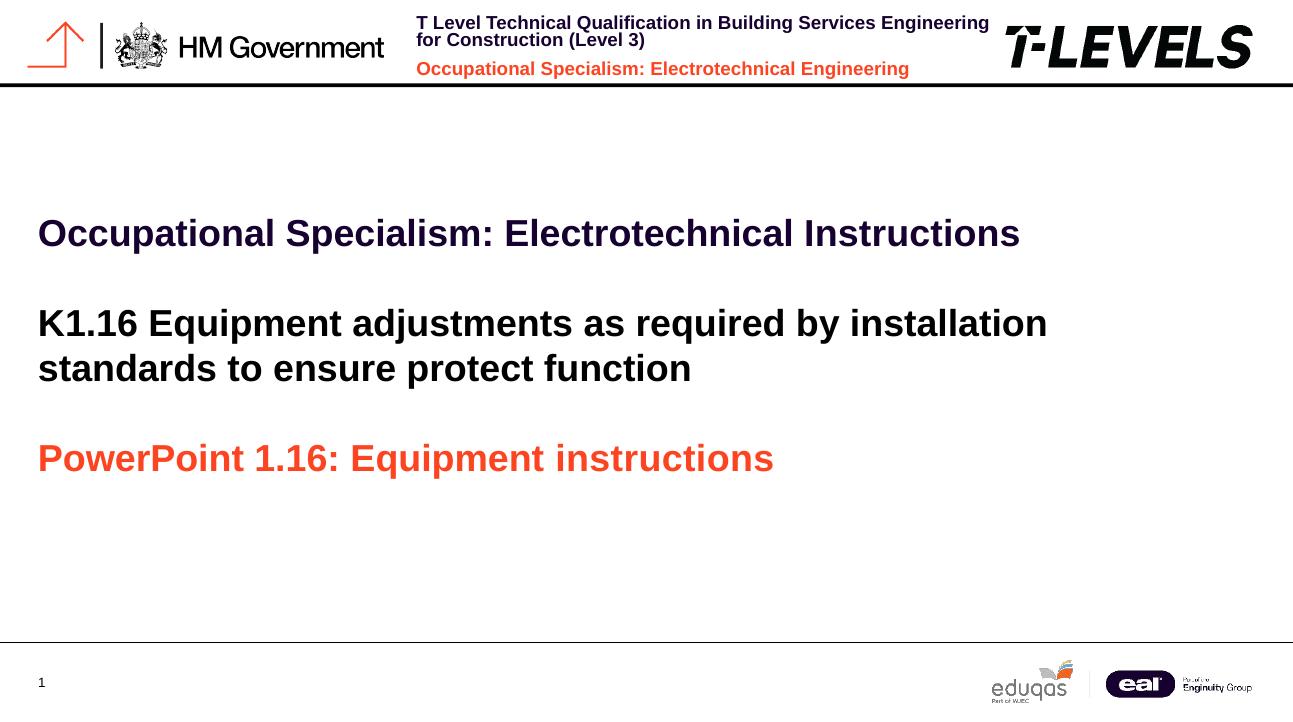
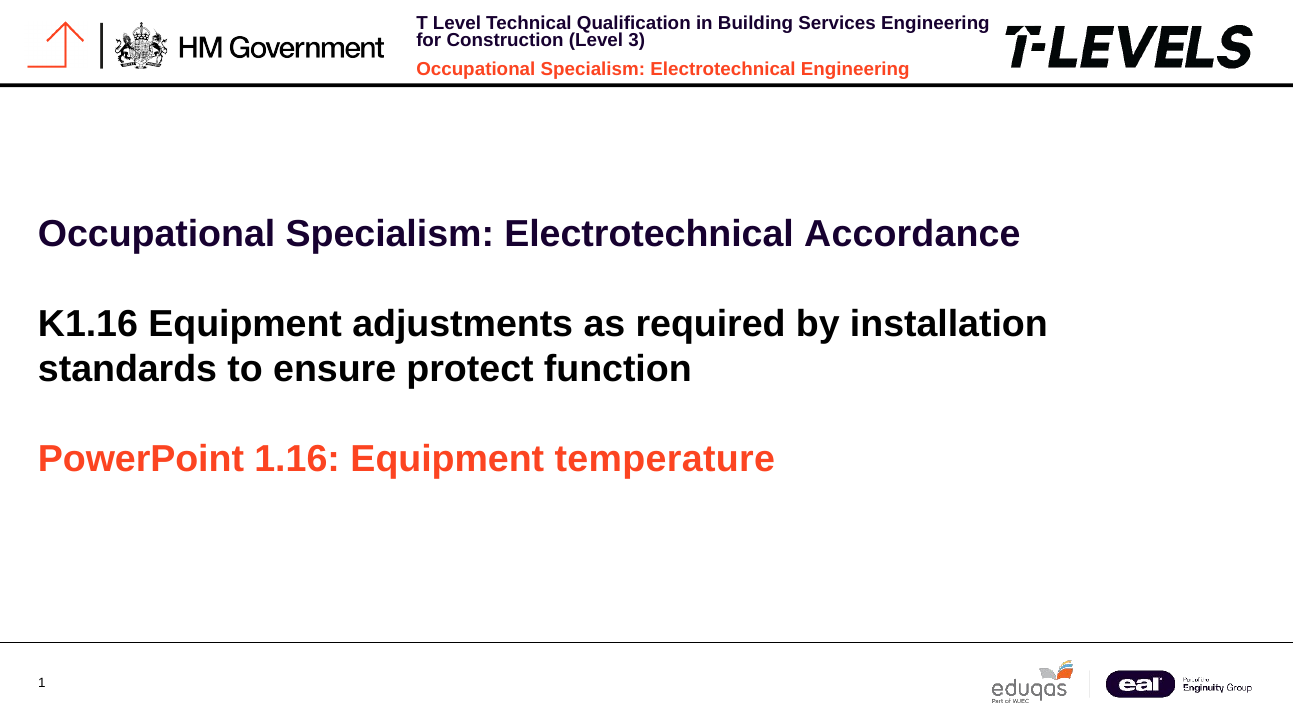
Electrotechnical Instructions: Instructions -> Accordance
Equipment instructions: instructions -> temperature
